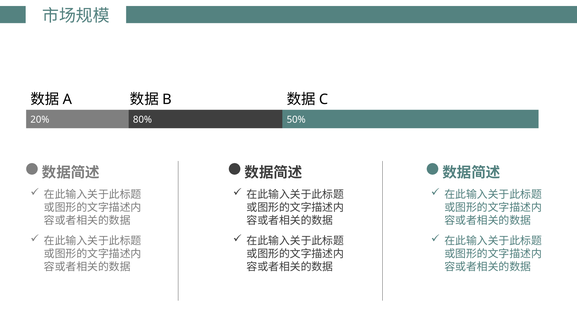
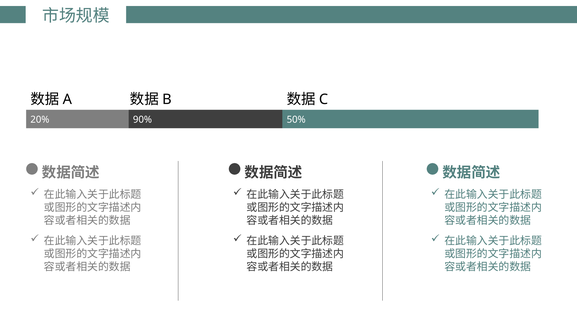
80%: 80% -> 90%
